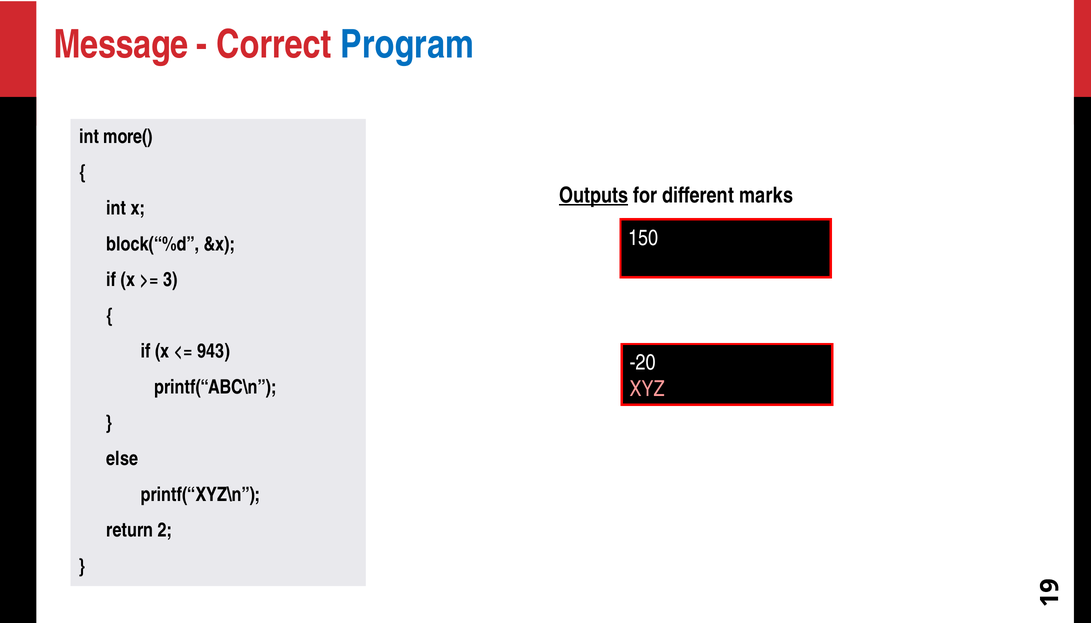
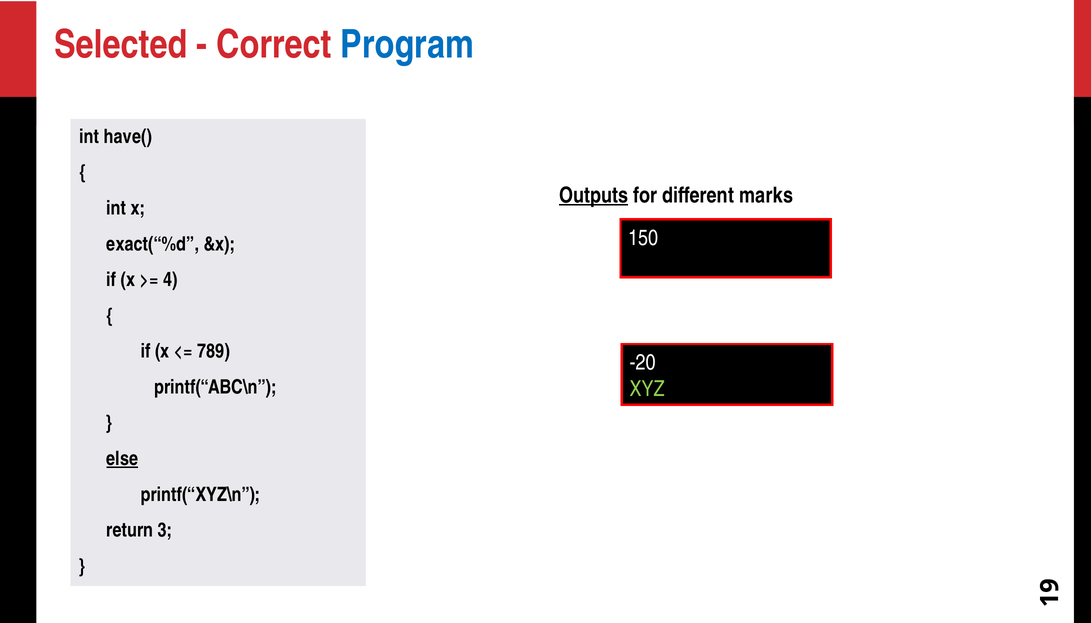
Message: Message -> Selected
more(: more( -> have(
block(“%d: block(“%d -> exact(“%d
3: 3 -> 4
943: 943 -> 789
XYZ colour: pink -> light green
else underline: none -> present
2: 2 -> 3
